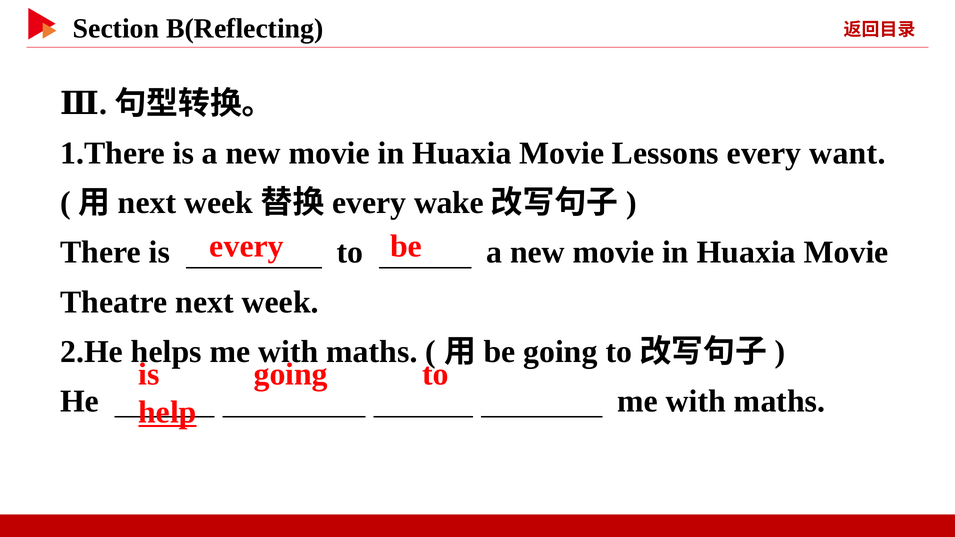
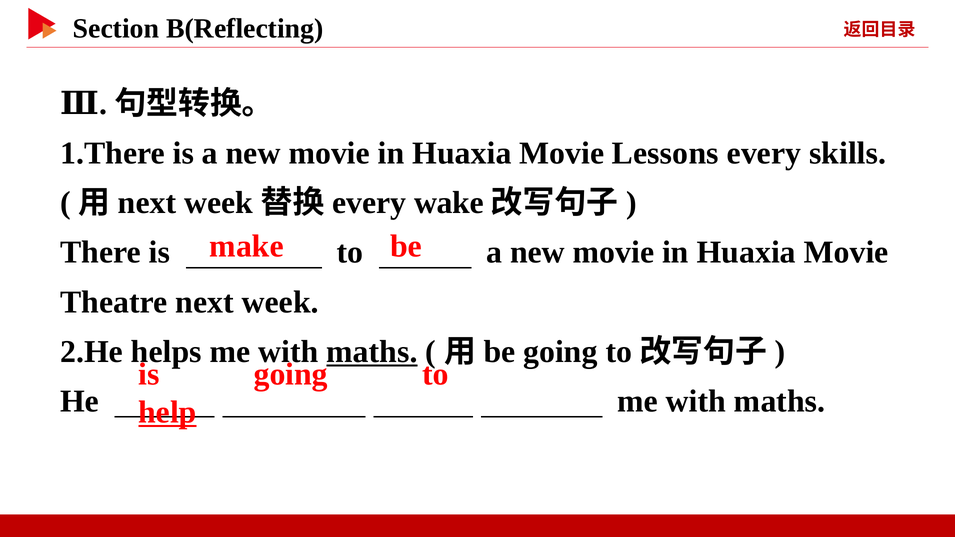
want: want -> skills
every at (247, 247): every -> make
maths at (372, 352) underline: none -> present
